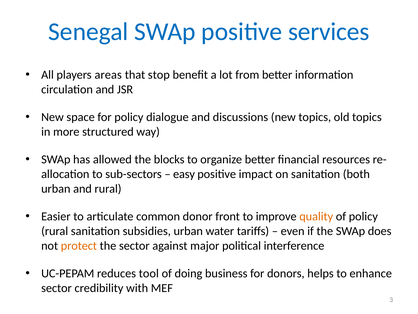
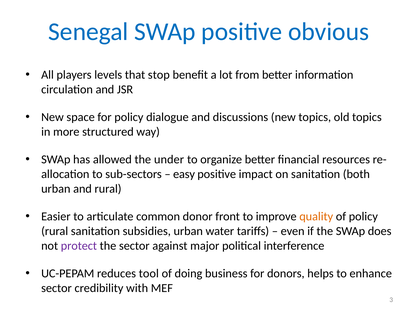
services: services -> obvious
areas: areas -> levels
blocks: blocks -> under
protect colour: orange -> purple
